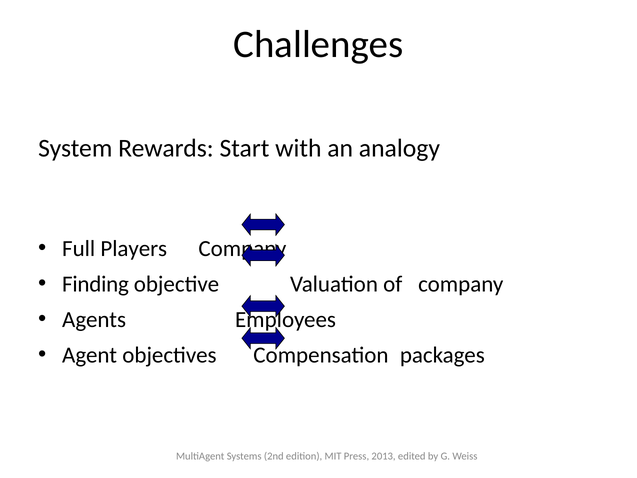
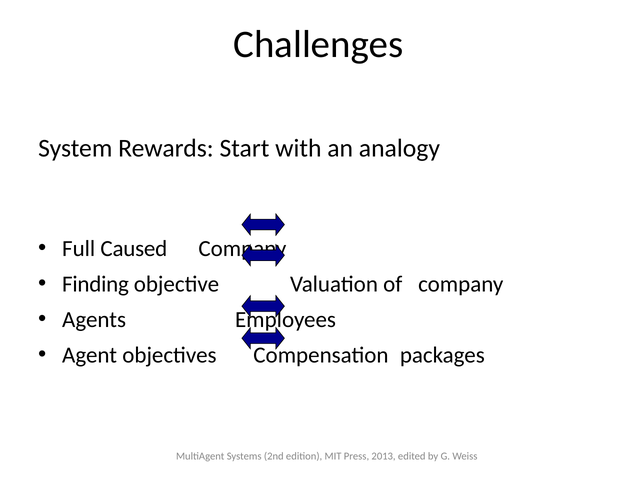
Players: Players -> Caused
